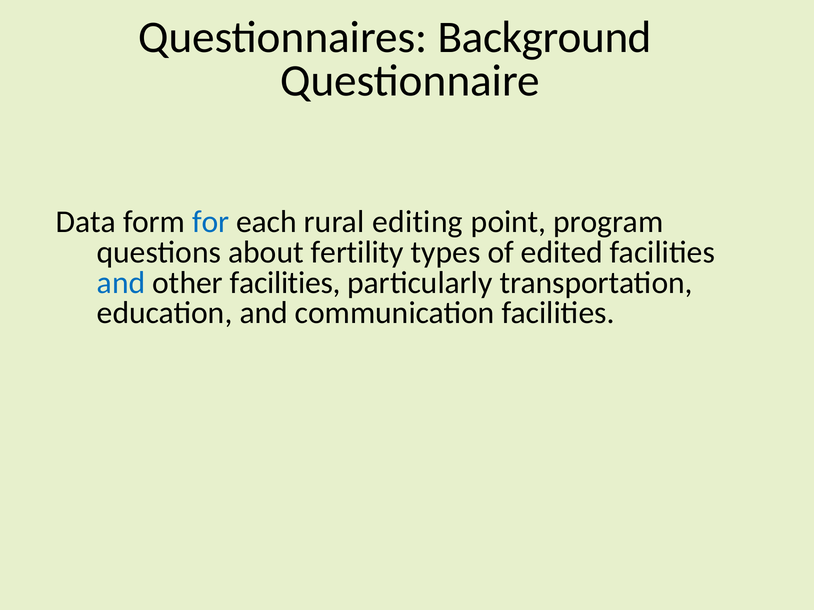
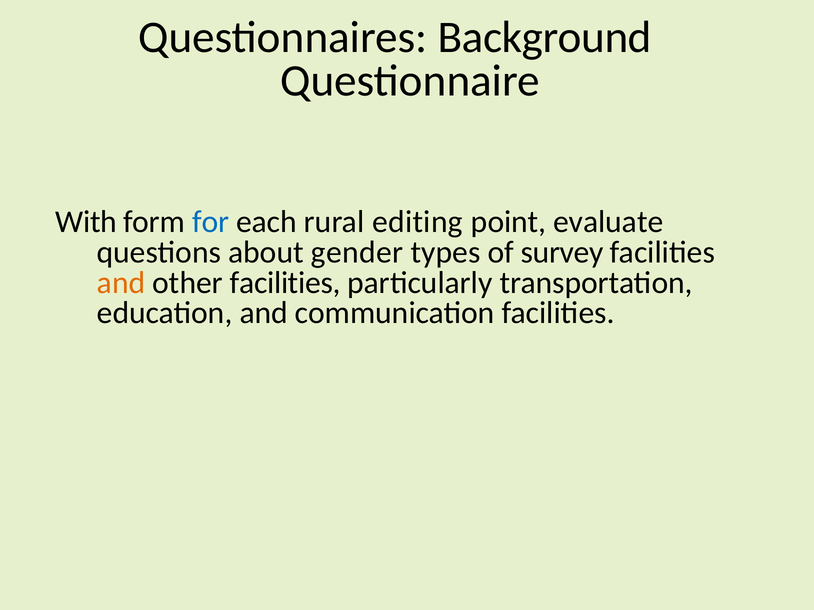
Data: Data -> With
program: program -> evaluate
fertility: fertility -> gender
edited: edited -> survey
and at (121, 283) colour: blue -> orange
